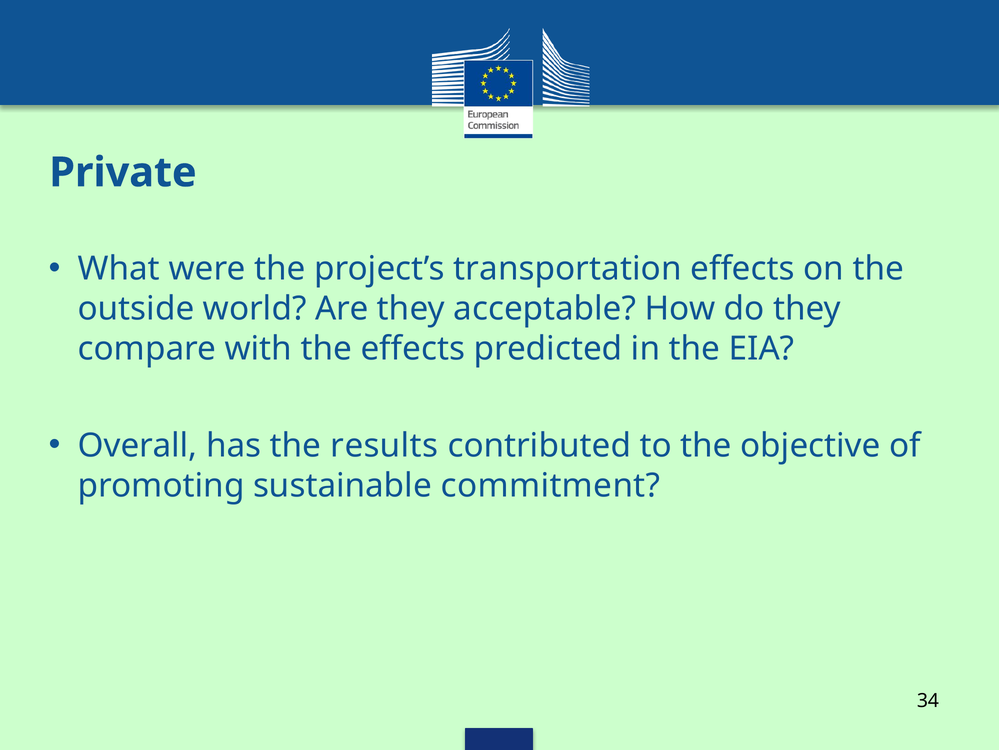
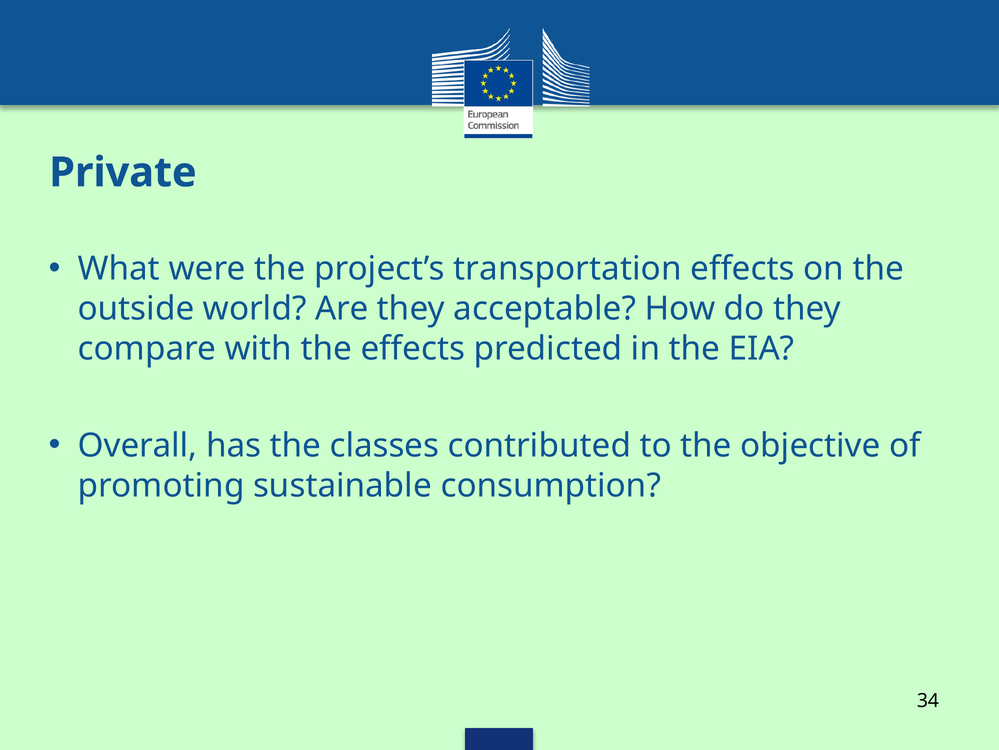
results: results -> classes
commitment: commitment -> consumption
